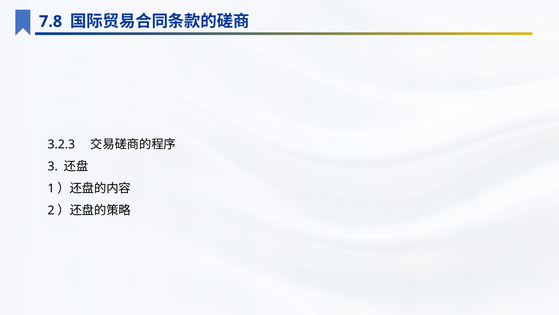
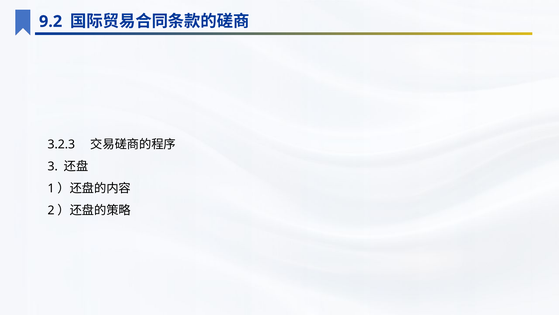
7.8: 7.8 -> 9.2
